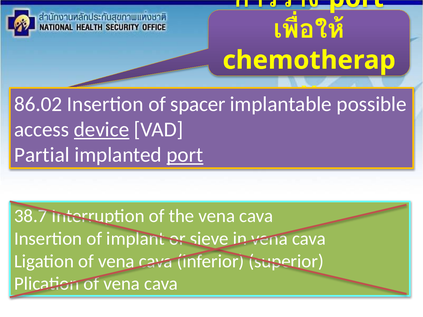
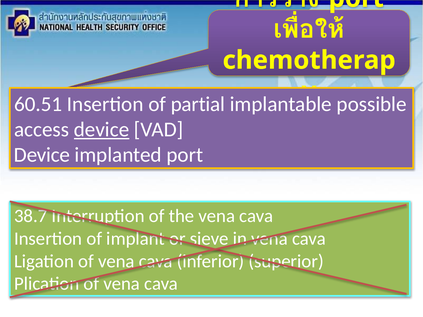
86.02: 86.02 -> 60.51
spacer: spacer -> partial
Partial at (42, 155): Partial -> Device
port at (185, 155) underline: present -> none
